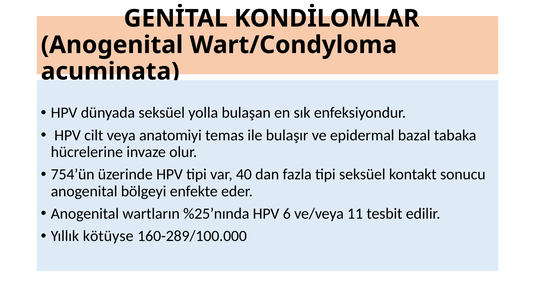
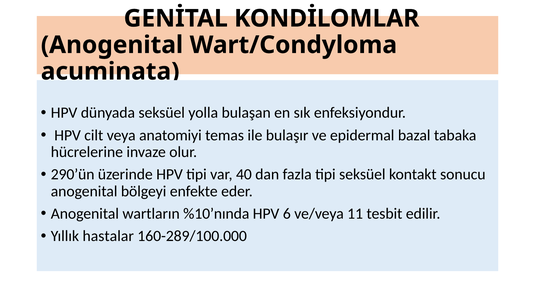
754’ün: 754’ün -> 290’ün
%25’nında: %25’nında -> %10’nında
kötüyse: kötüyse -> hastalar
